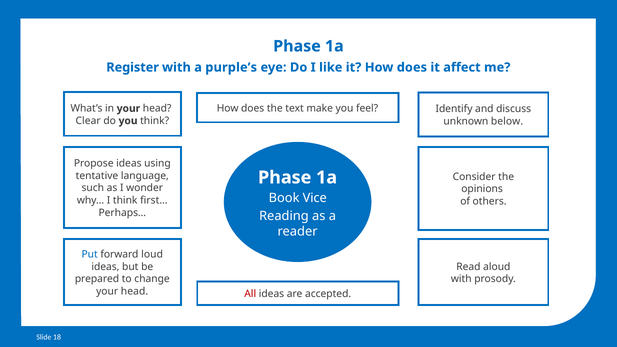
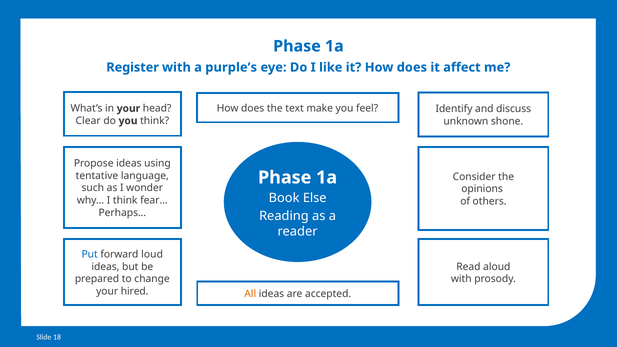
below: below -> shone
Vice: Vice -> Else
first…: first… -> fear…
head at (135, 291): head -> hired
All colour: red -> orange
